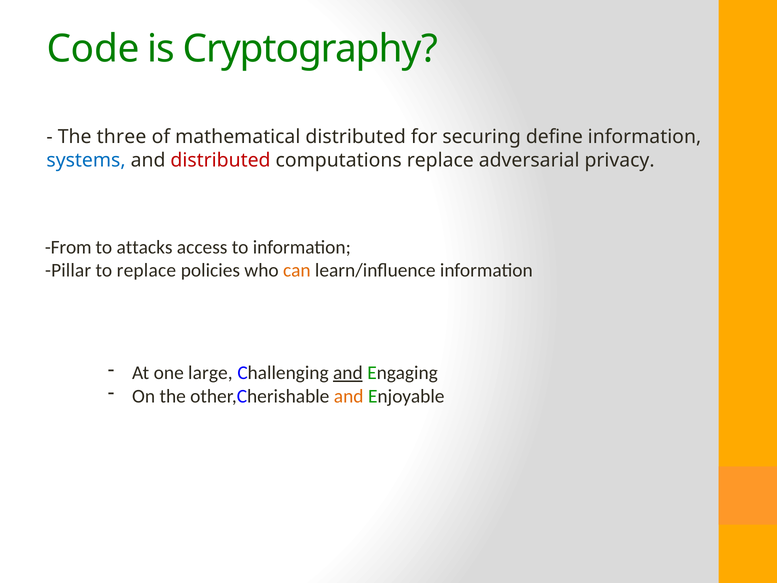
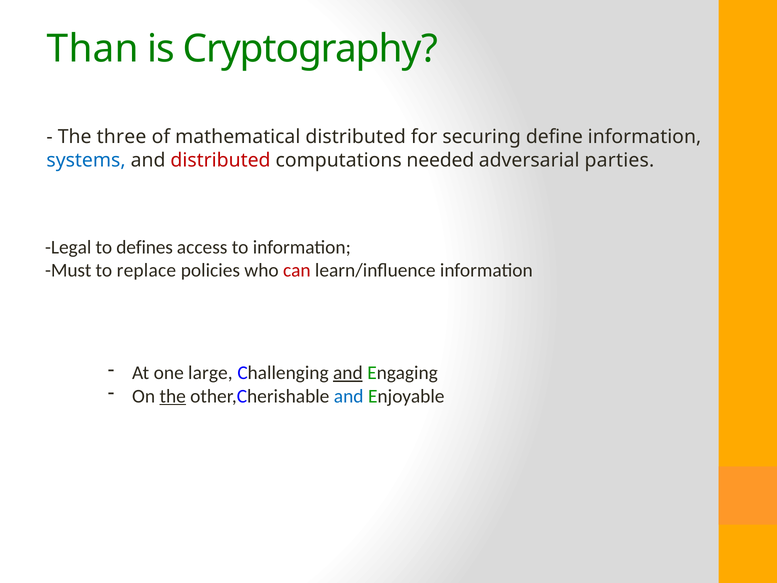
Code: Code -> Than
computations replace: replace -> needed
privacy: privacy -> parties
From: From -> Legal
attacks: attacks -> defines
Pillar: Pillar -> Must
can colour: orange -> red
the at (173, 396) underline: none -> present
and at (349, 396) colour: orange -> blue
